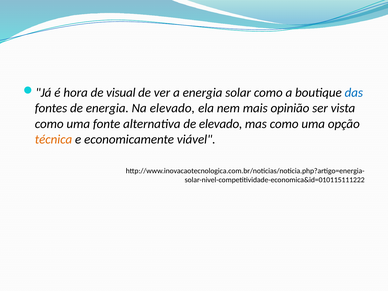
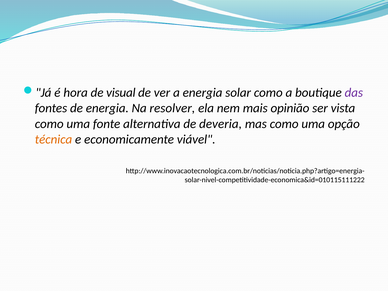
das colour: blue -> purple
Na elevado: elevado -> resolver
de elevado: elevado -> deveria
